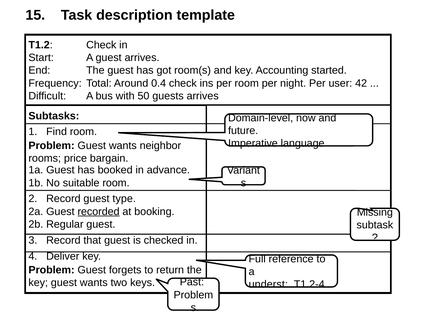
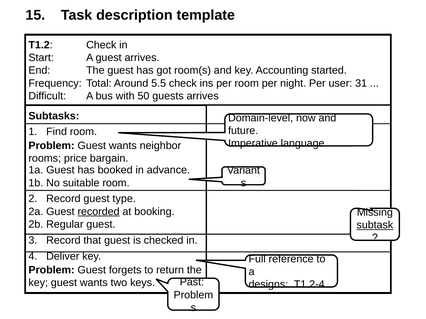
0.4: 0.4 -> 5.5
42: 42 -> 31
subtask underline: none -> present
underst: underst -> designs
